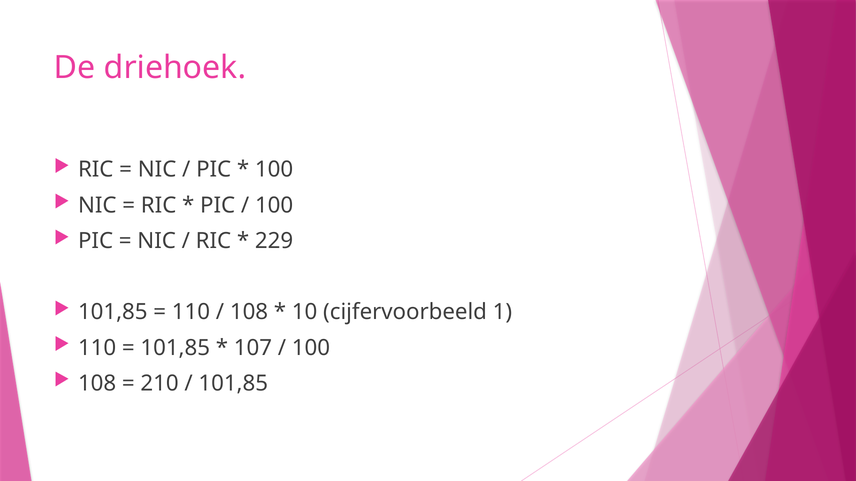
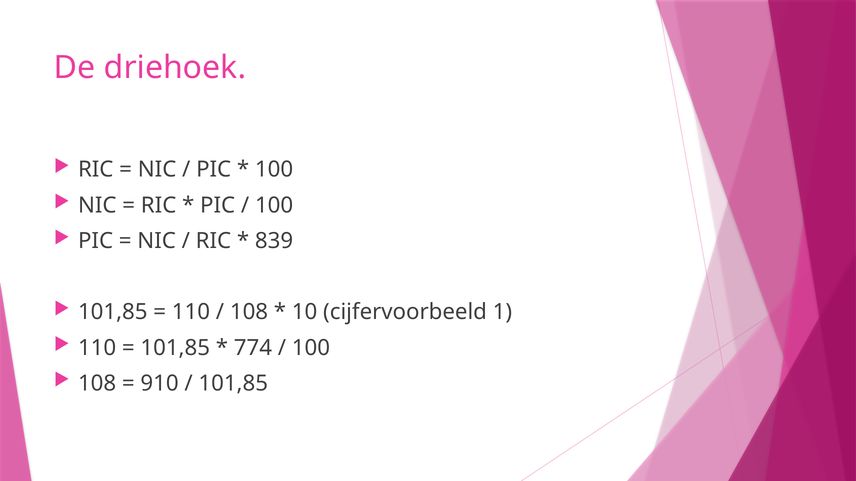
229: 229 -> 839
107: 107 -> 774
210: 210 -> 910
